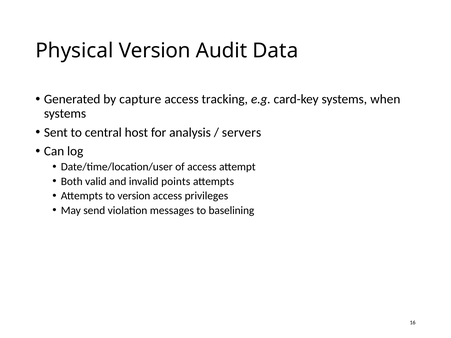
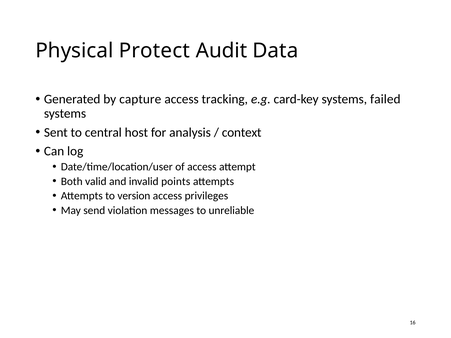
Physical Version: Version -> Protect
when: when -> failed
servers: servers -> context
baselining: baselining -> unreliable
